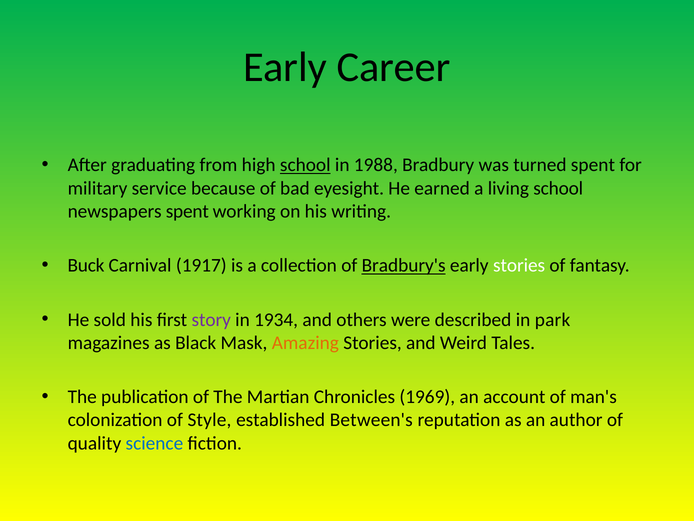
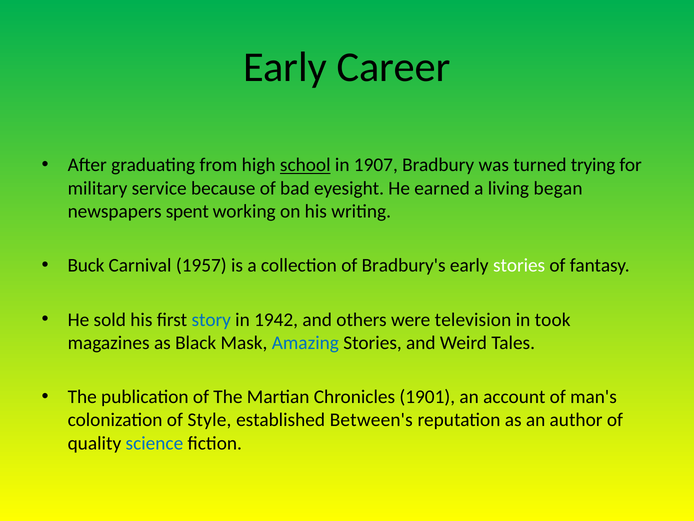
1988: 1988 -> 1907
turned spent: spent -> trying
living school: school -> began
1917: 1917 -> 1957
Bradbury's underline: present -> none
story colour: purple -> blue
1934: 1934 -> 1942
described: described -> television
park: park -> took
Amazing colour: orange -> blue
1969: 1969 -> 1901
